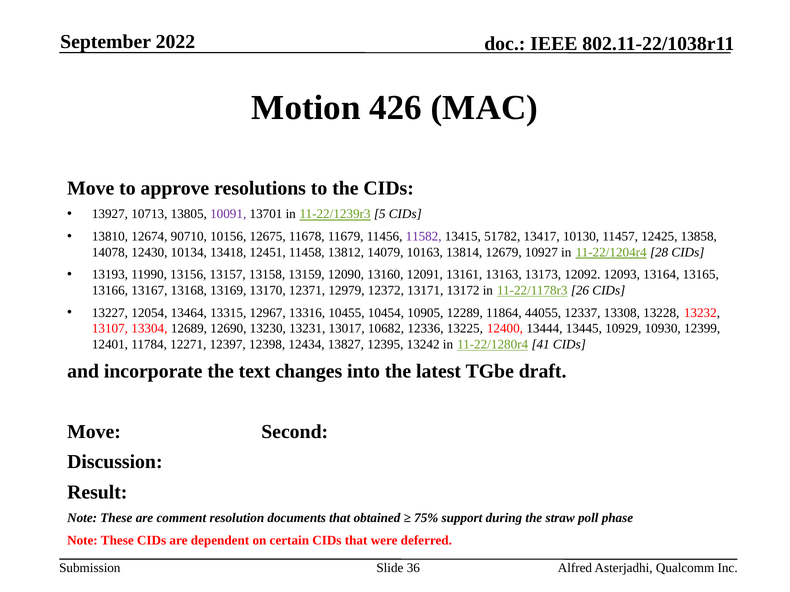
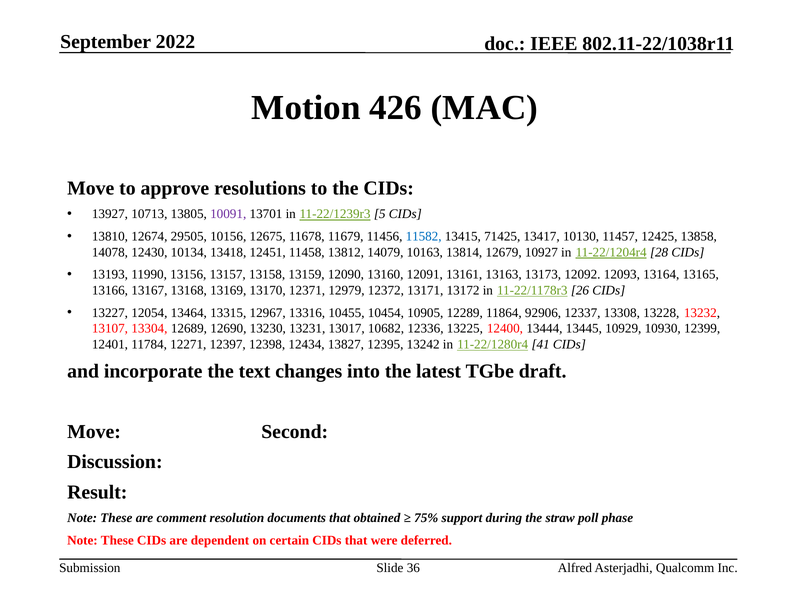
90710: 90710 -> 29505
11582 colour: purple -> blue
51782: 51782 -> 71425
44055: 44055 -> 92906
